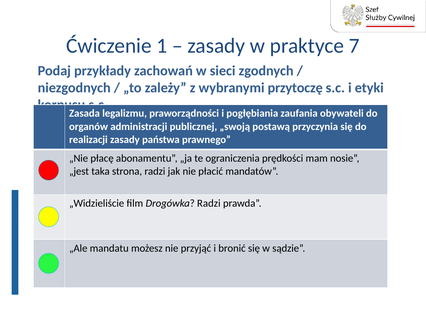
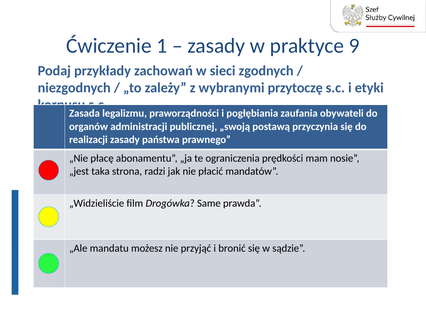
7: 7 -> 9
Drogówka Radzi: Radzi -> Same
